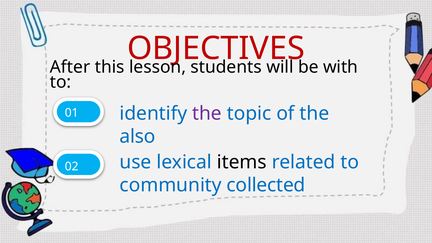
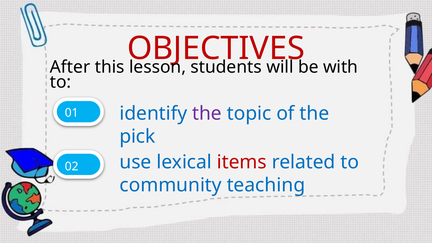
also: also -> pick
items colour: black -> red
collected: collected -> teaching
